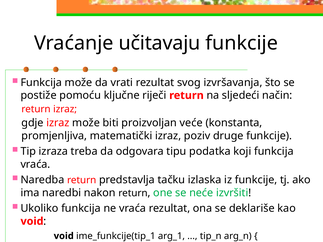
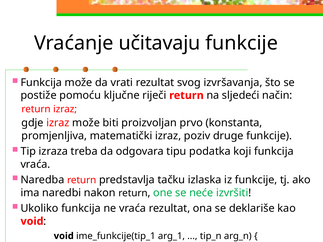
veće: veće -> prvo
